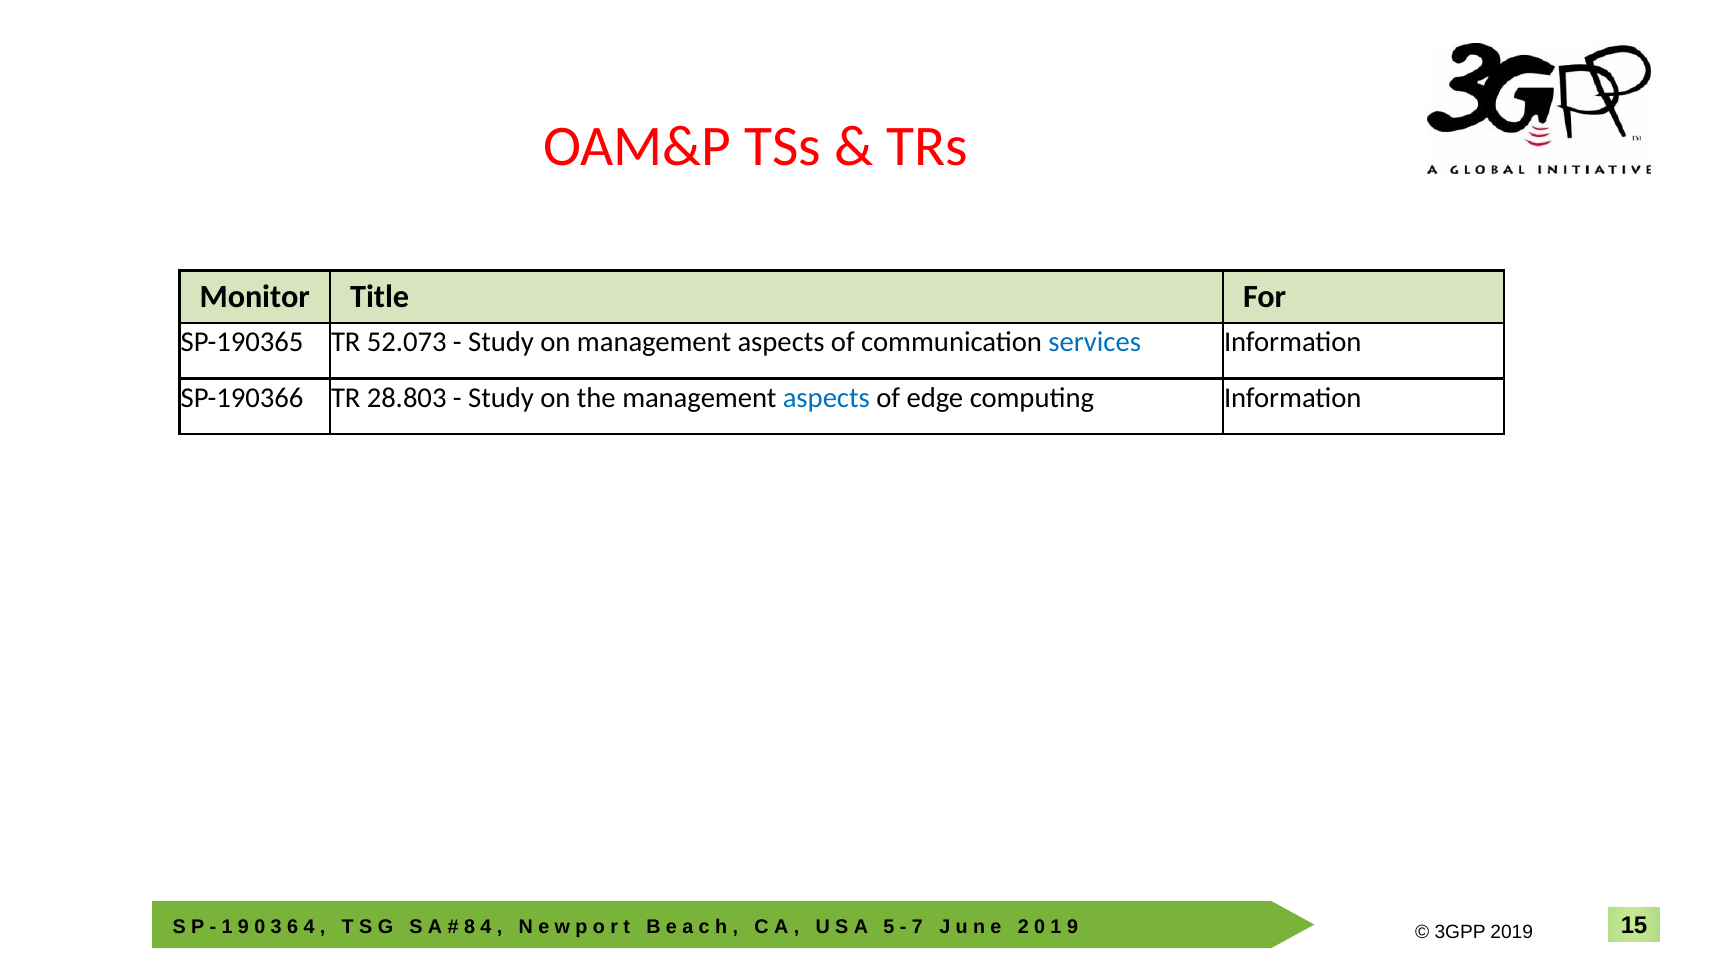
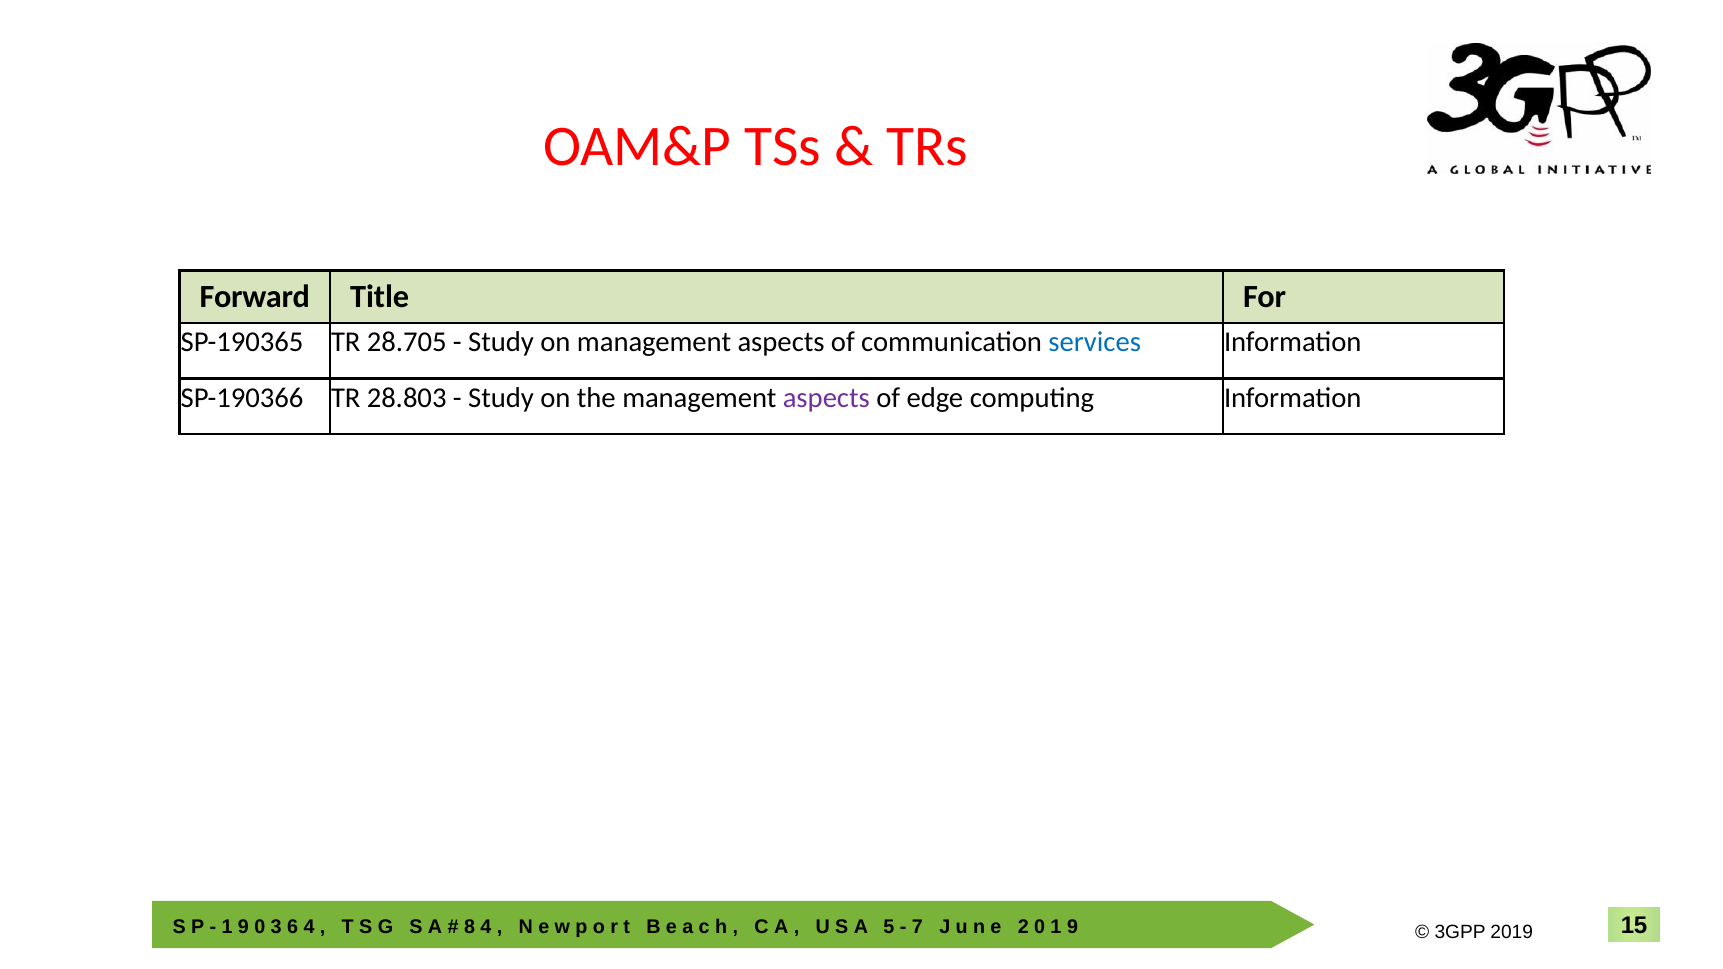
Monitor: Monitor -> Forward
52.073: 52.073 -> 28.705
aspects at (826, 398) colour: blue -> purple
